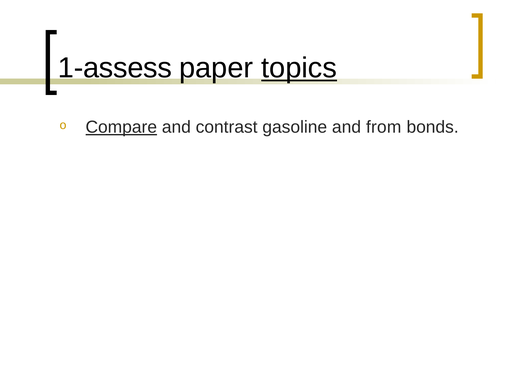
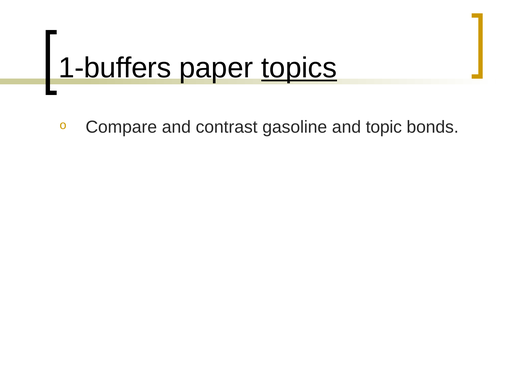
1-assess: 1-assess -> 1-buffers
Compare underline: present -> none
from: from -> topic
